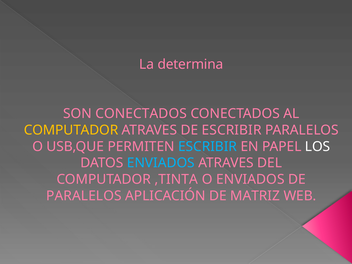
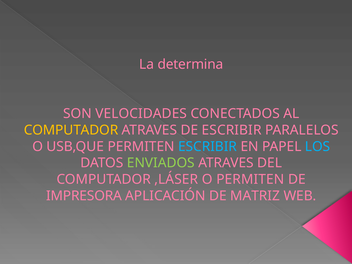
SON CONECTADOS: CONECTADOS -> VELOCIDADES
LOS colour: white -> light blue
ENVIADOS at (161, 163) colour: light blue -> light green
,TINTA: ,TINTA -> ,LÁSER
O ENVIADOS: ENVIADOS -> PERMITEN
PARALELOS at (84, 196): PARALELOS -> IMPRESORA
